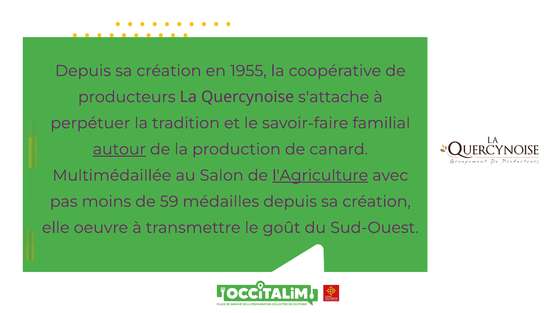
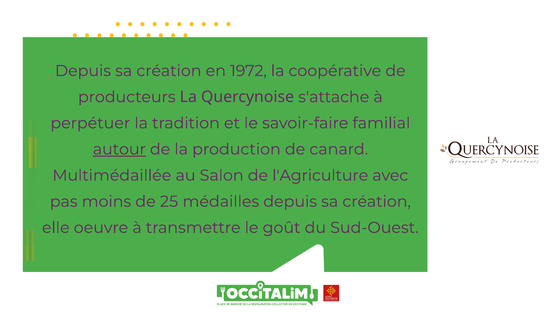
1955: 1955 -> 1972
l'Agriculture underline: present -> none
59: 59 -> 25
